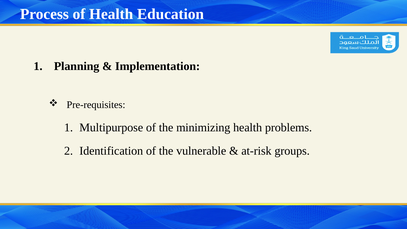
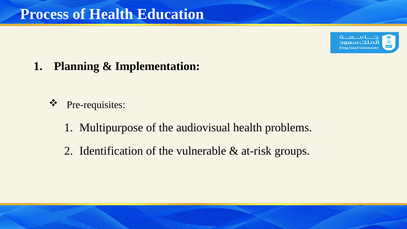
minimizing: minimizing -> audiovisual
